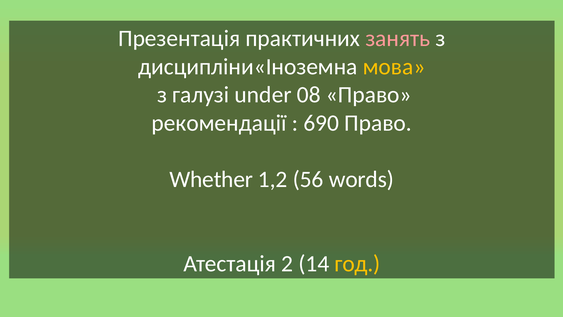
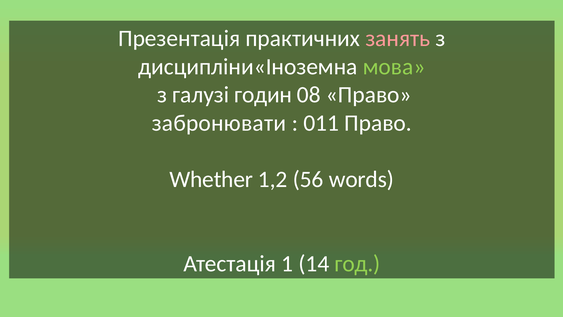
мова colour: yellow -> light green
under: under -> годин
рекомендації: рекомендації -> забронювати
690: 690 -> 011
2: 2 -> 1
год colour: yellow -> light green
